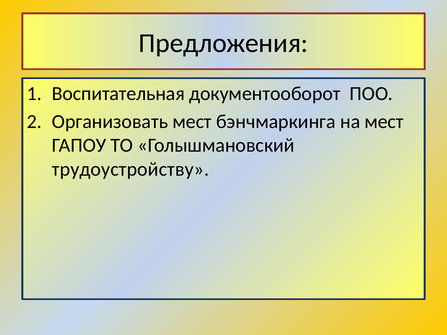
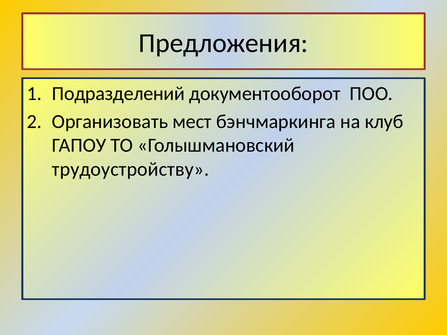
Воспитательная: Воспитательная -> Подразделений
на мест: мест -> клуб
